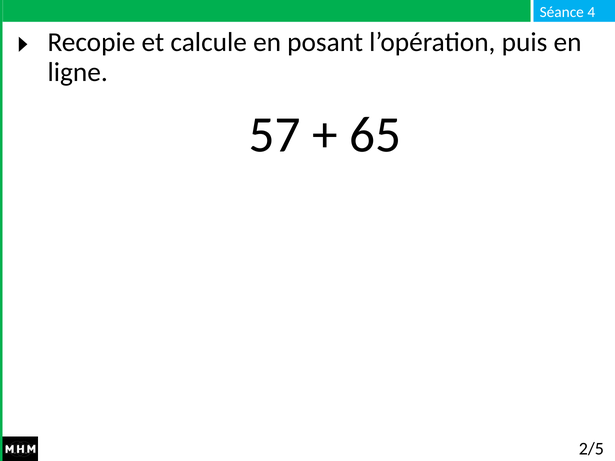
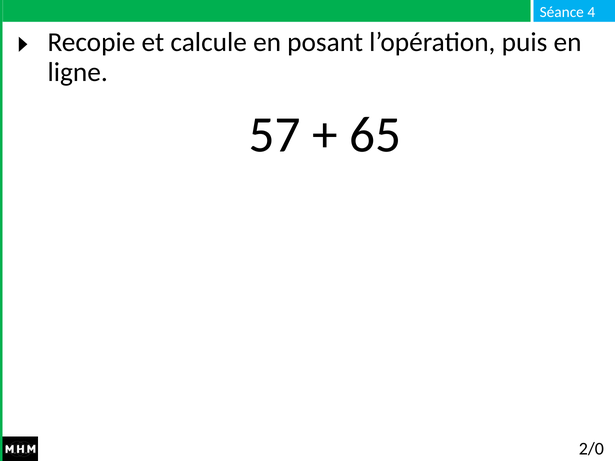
2/5: 2/5 -> 2/0
